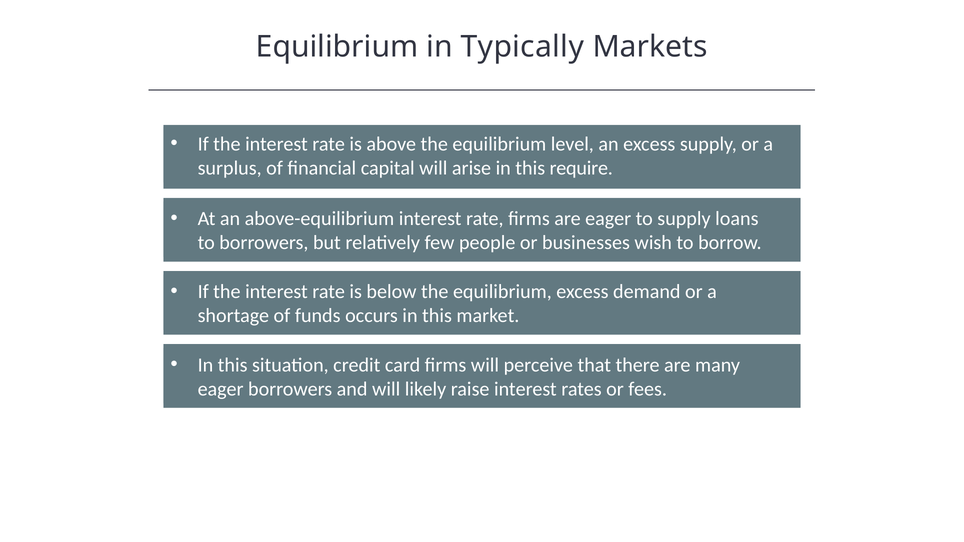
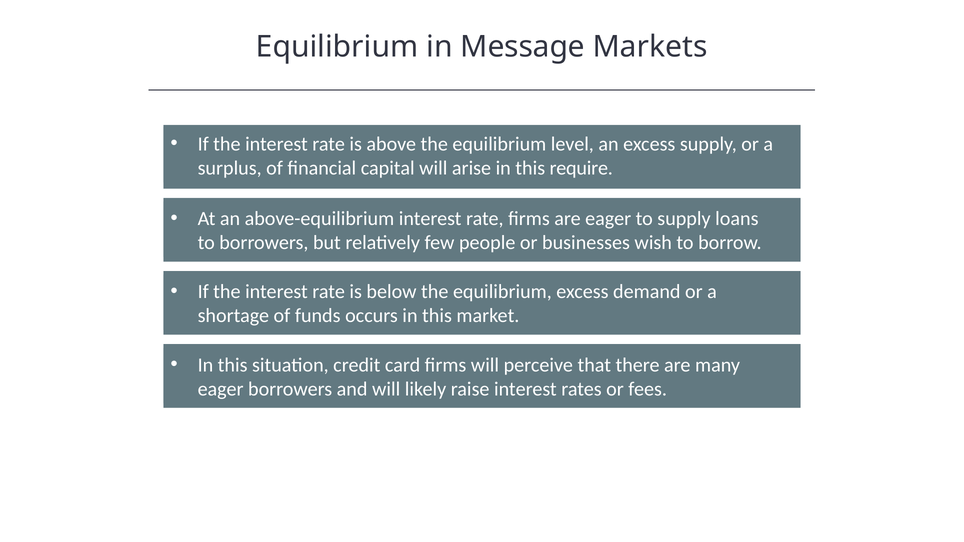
Typically: Typically -> Message
